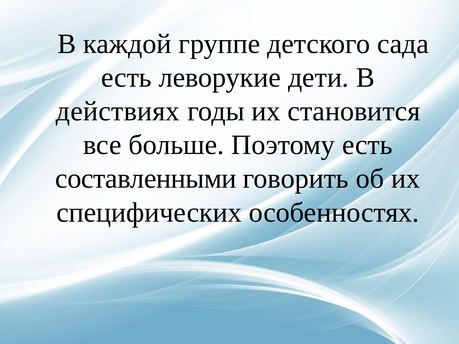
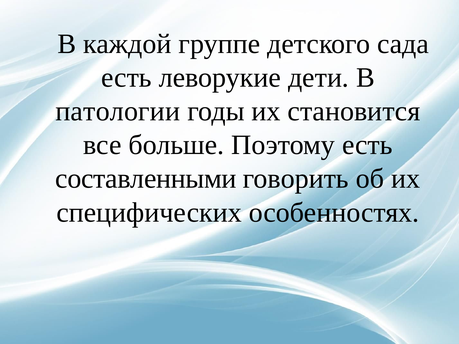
действиях: действиях -> патологии
